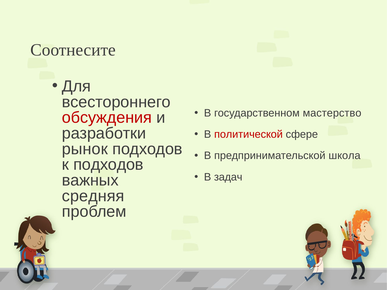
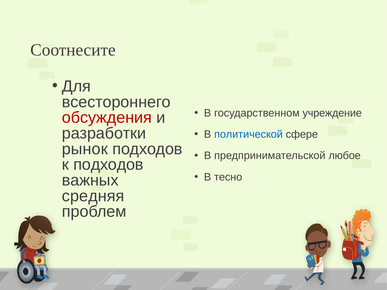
мастерство: мастерство -> учреждение
политической colour: red -> blue
школа: школа -> любое
задач: задач -> тесно
